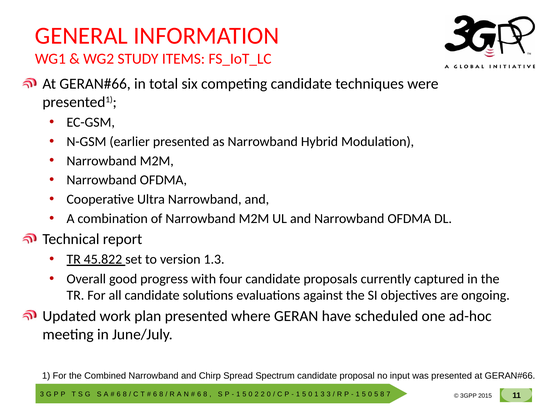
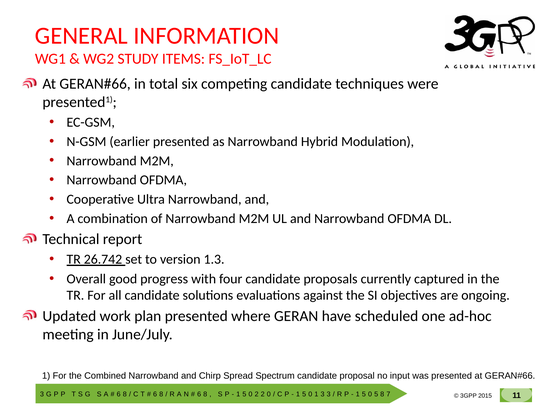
45.822: 45.822 -> 26.742
